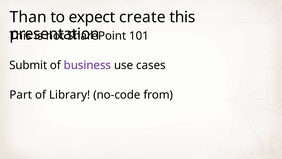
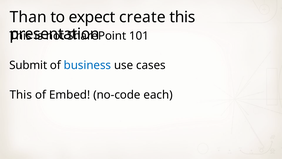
business colour: purple -> blue
Part at (21, 95): Part -> This
Library: Library -> Embed
from: from -> each
